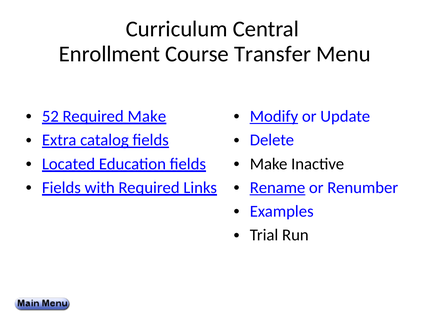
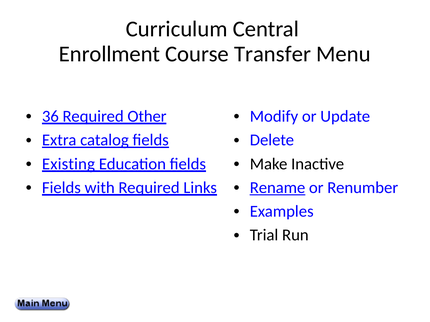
52: 52 -> 36
Required Make: Make -> Other
Modify underline: present -> none
Located: Located -> Existing
